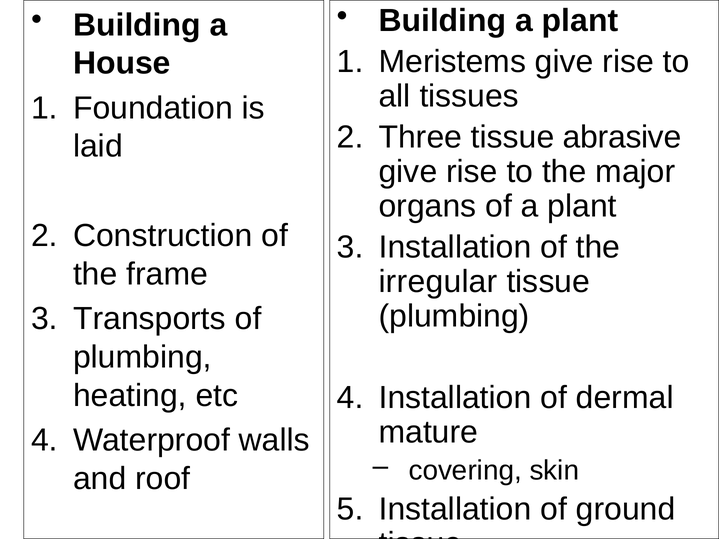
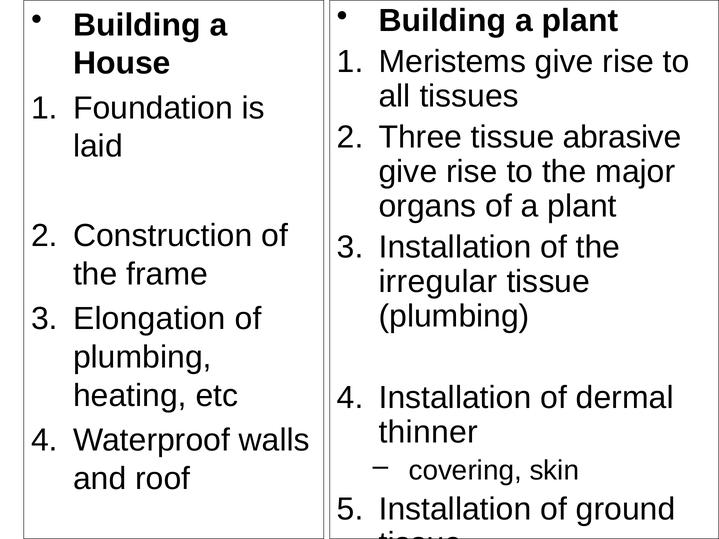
Transports: Transports -> Elongation
mature: mature -> thinner
